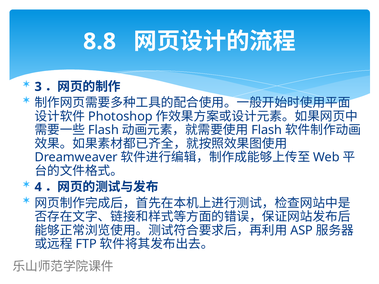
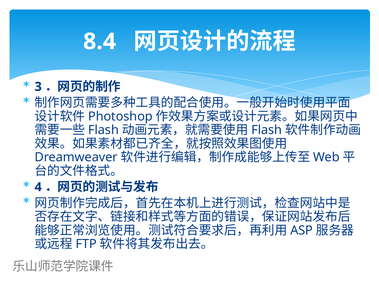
8.8: 8.8 -> 8.4
